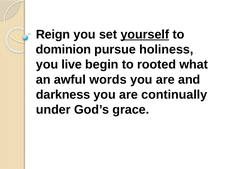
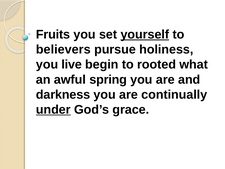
Reign: Reign -> Fruits
dominion: dominion -> believers
words: words -> spring
under underline: none -> present
